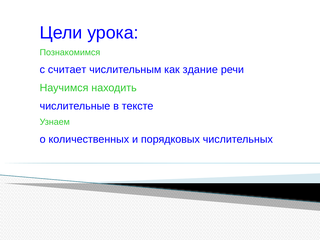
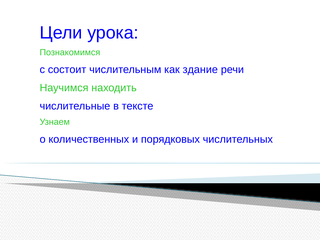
считает: считает -> состоит
